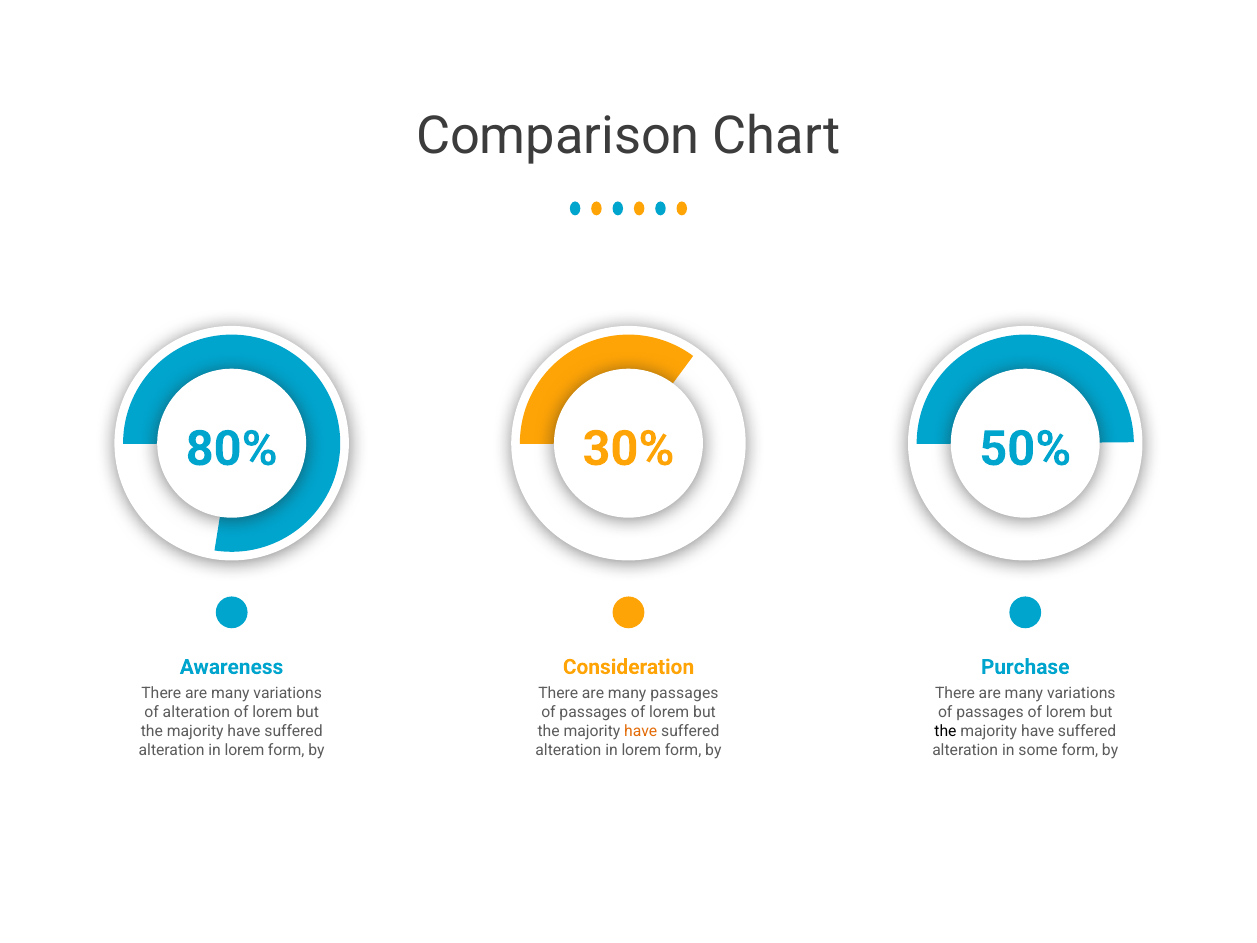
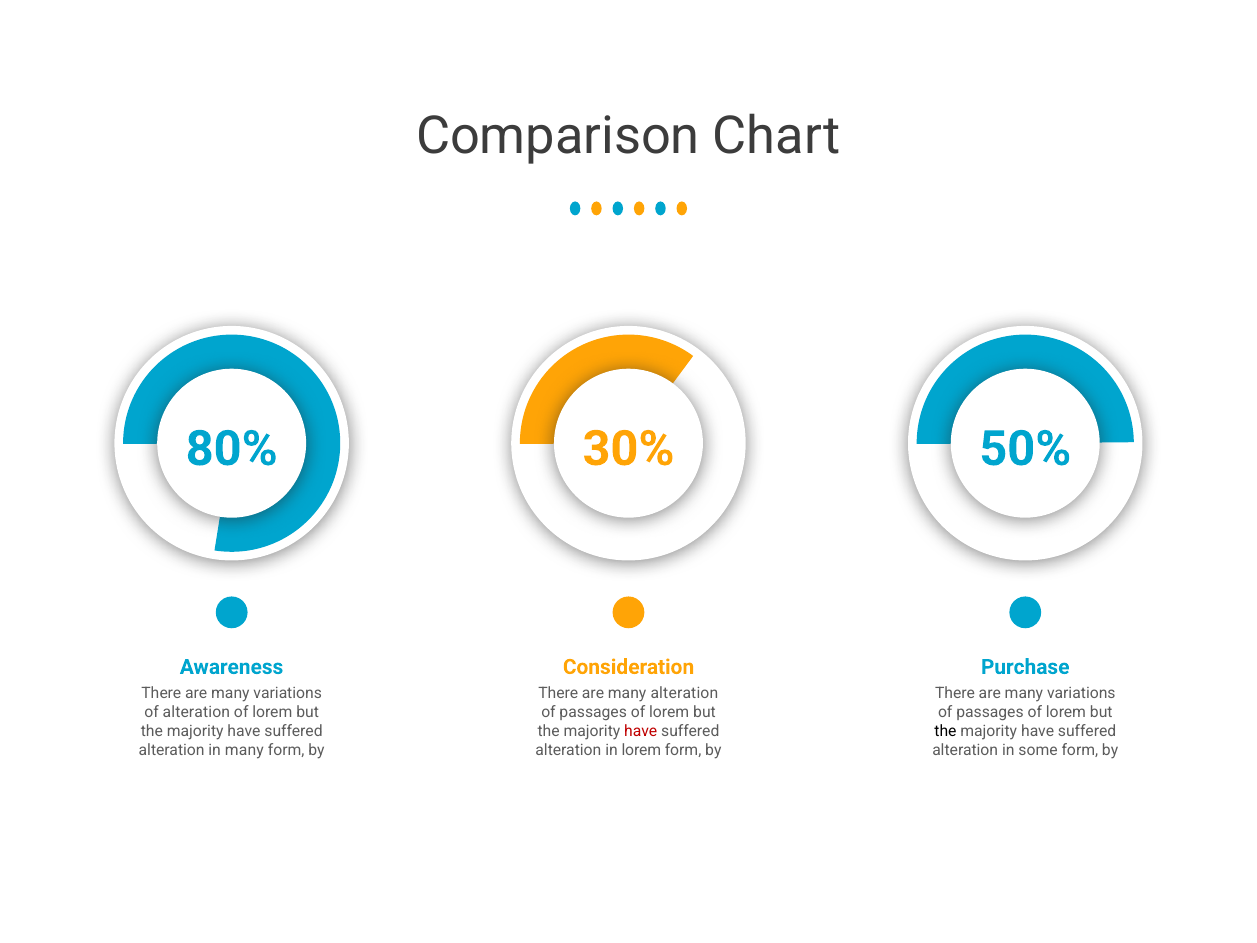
many passages: passages -> alteration
have at (641, 731) colour: orange -> red
lorem at (245, 750): lorem -> many
